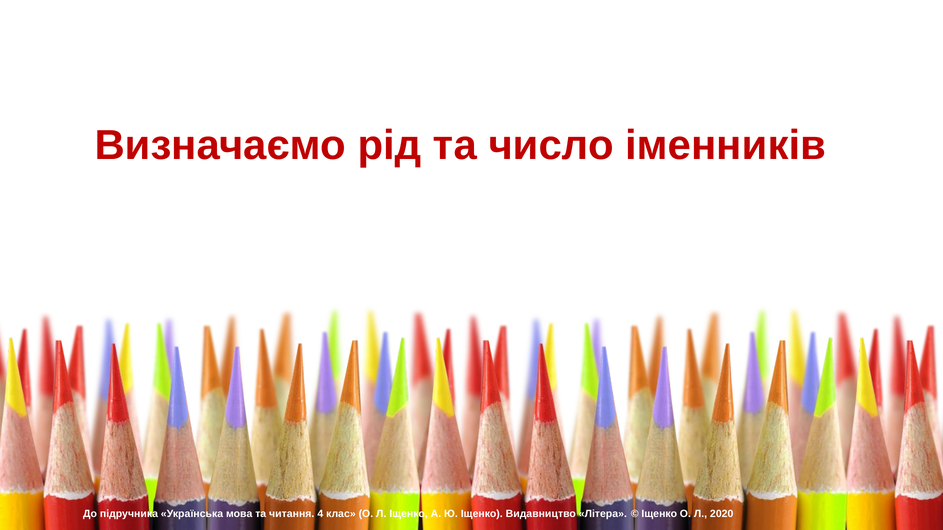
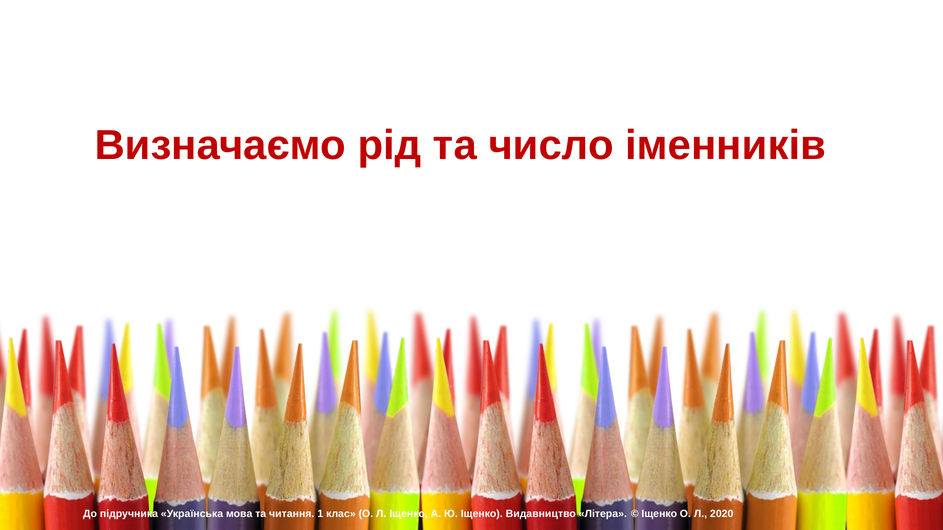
4: 4 -> 1
